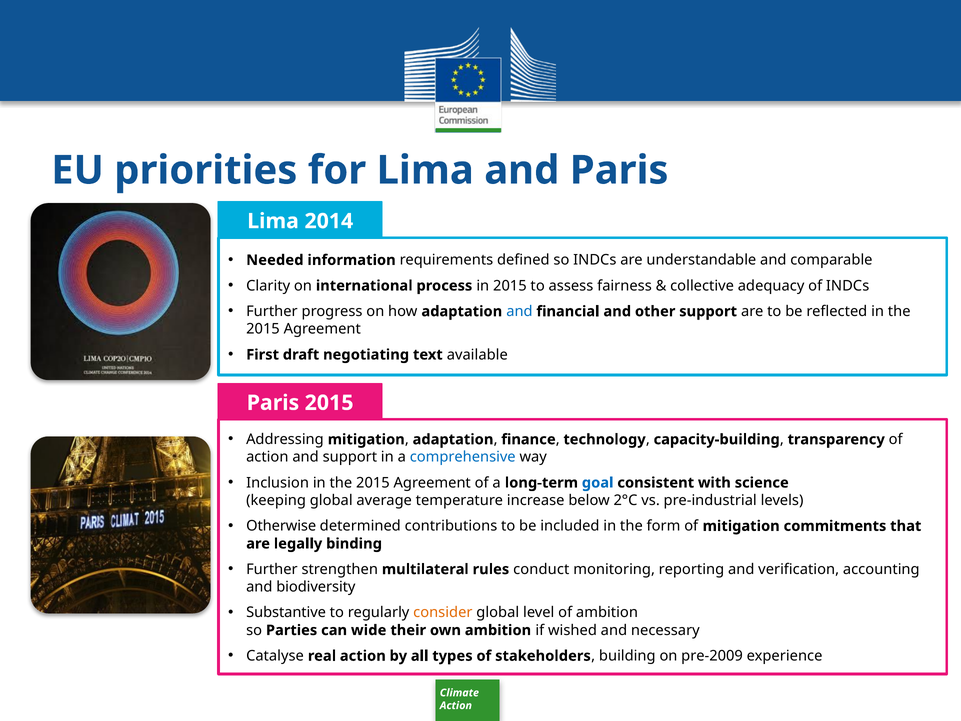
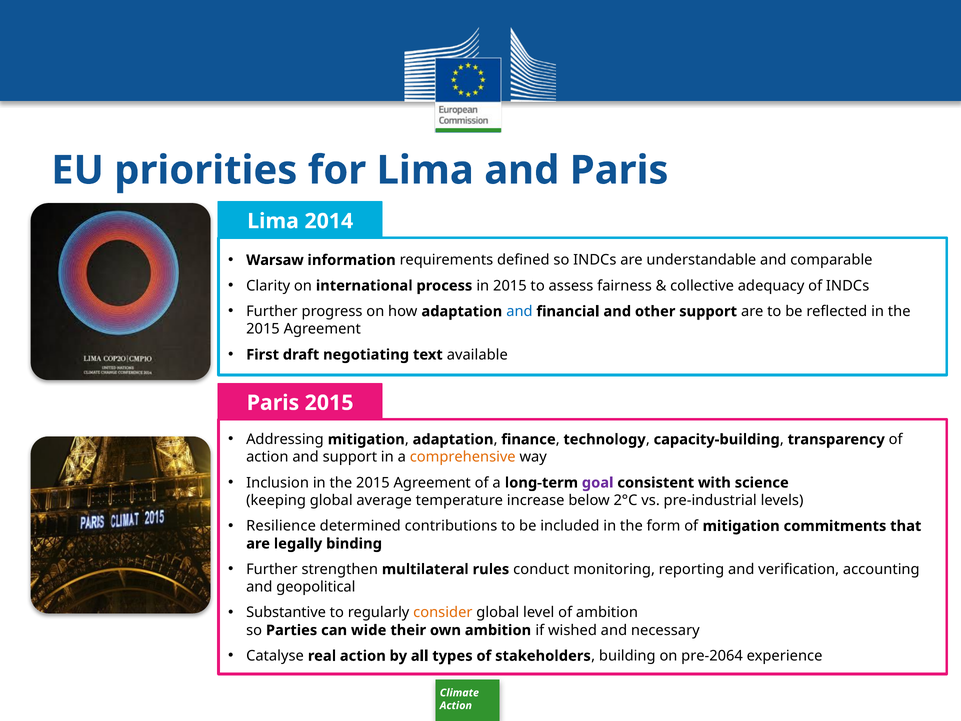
Needed: Needed -> Warsaw
comprehensive colour: blue -> orange
goal colour: blue -> purple
Otherwise: Otherwise -> Resilience
biodiversity: biodiversity -> geopolitical
pre-2009: pre-2009 -> pre-2064
